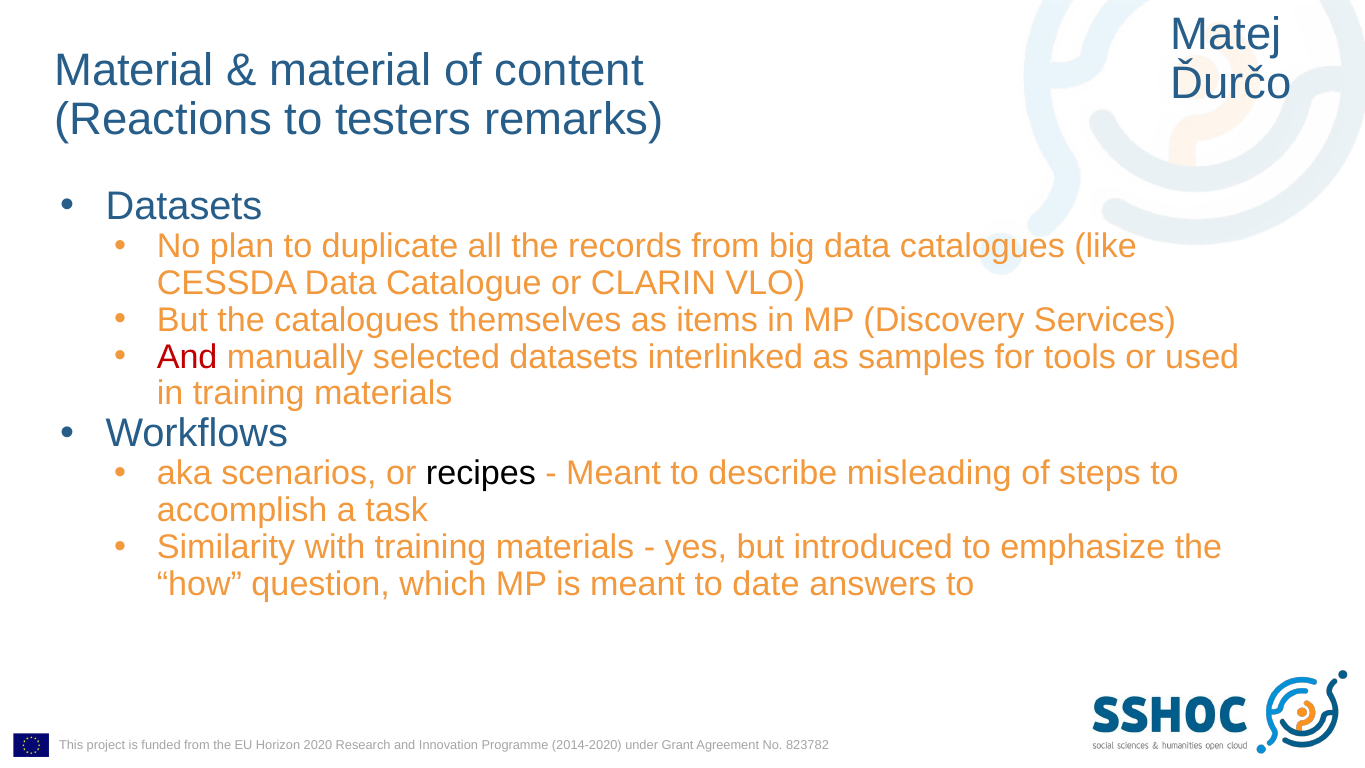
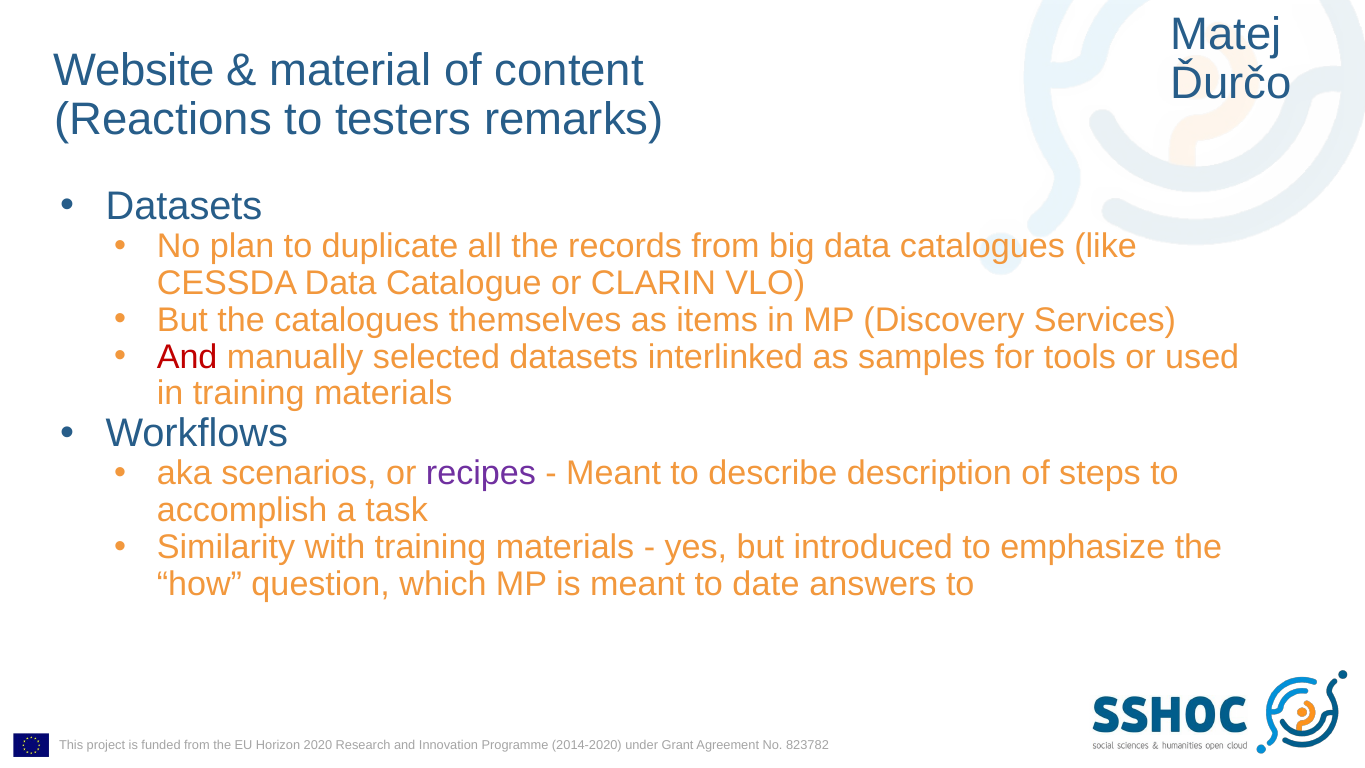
Material at (134, 70): Material -> Website
recipes colour: black -> purple
misleading: misleading -> description
